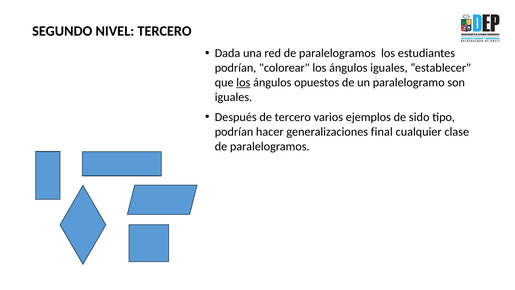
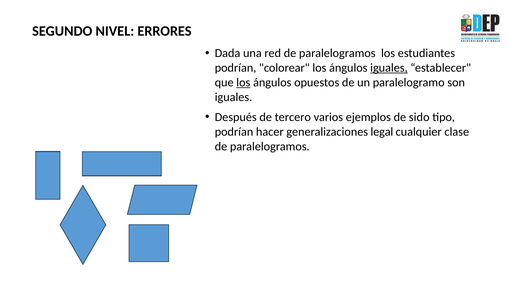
NIVEL TERCERO: TERCERO -> ERRORES
iguales at (389, 68) underline: none -> present
final: final -> legal
